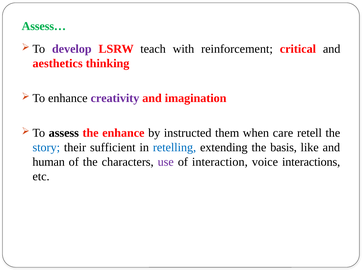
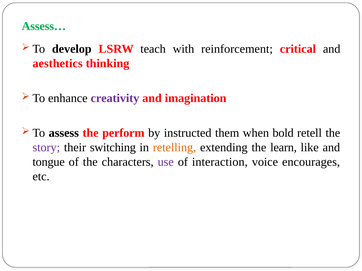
develop colour: purple -> black
the enhance: enhance -> perform
care: care -> bold
story colour: blue -> purple
sufficient: sufficient -> switching
retelling colour: blue -> orange
basis: basis -> learn
human: human -> tongue
interactions: interactions -> encourages
